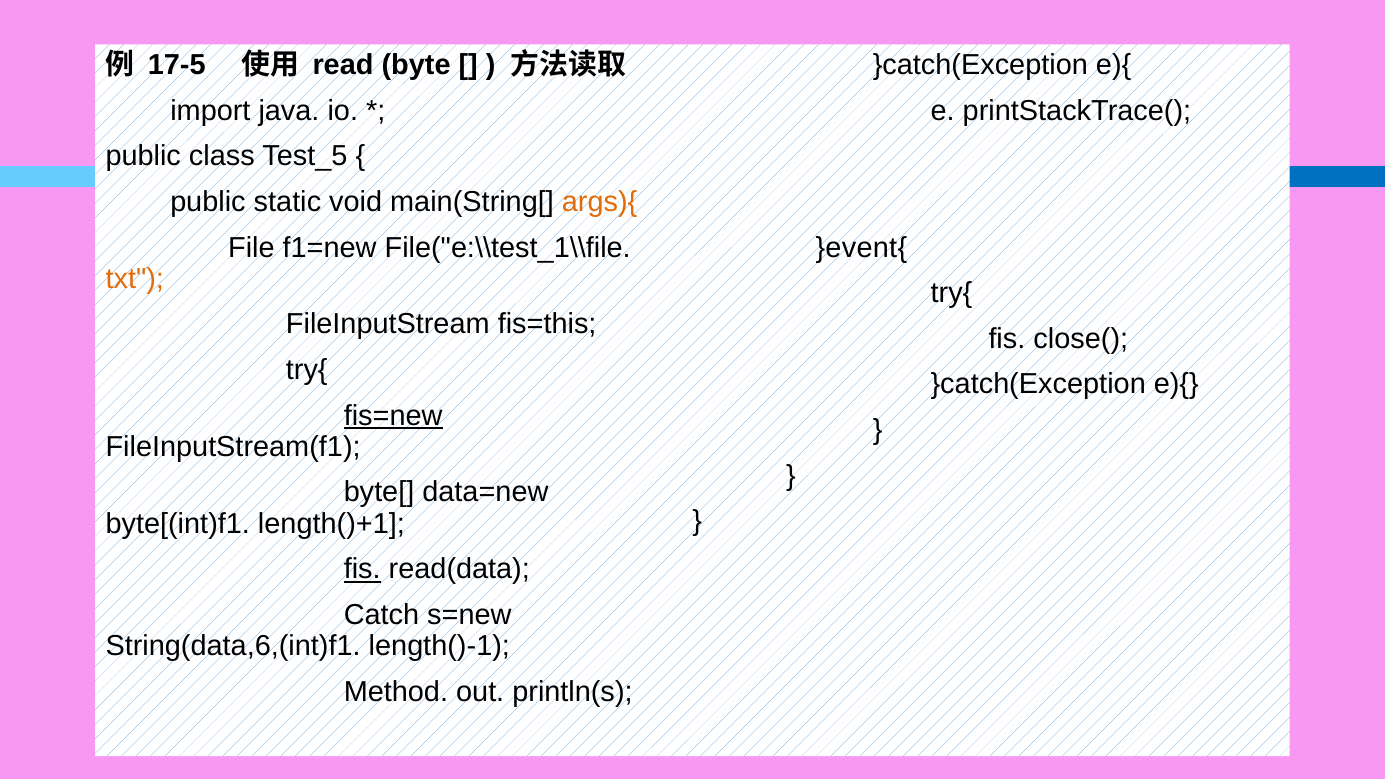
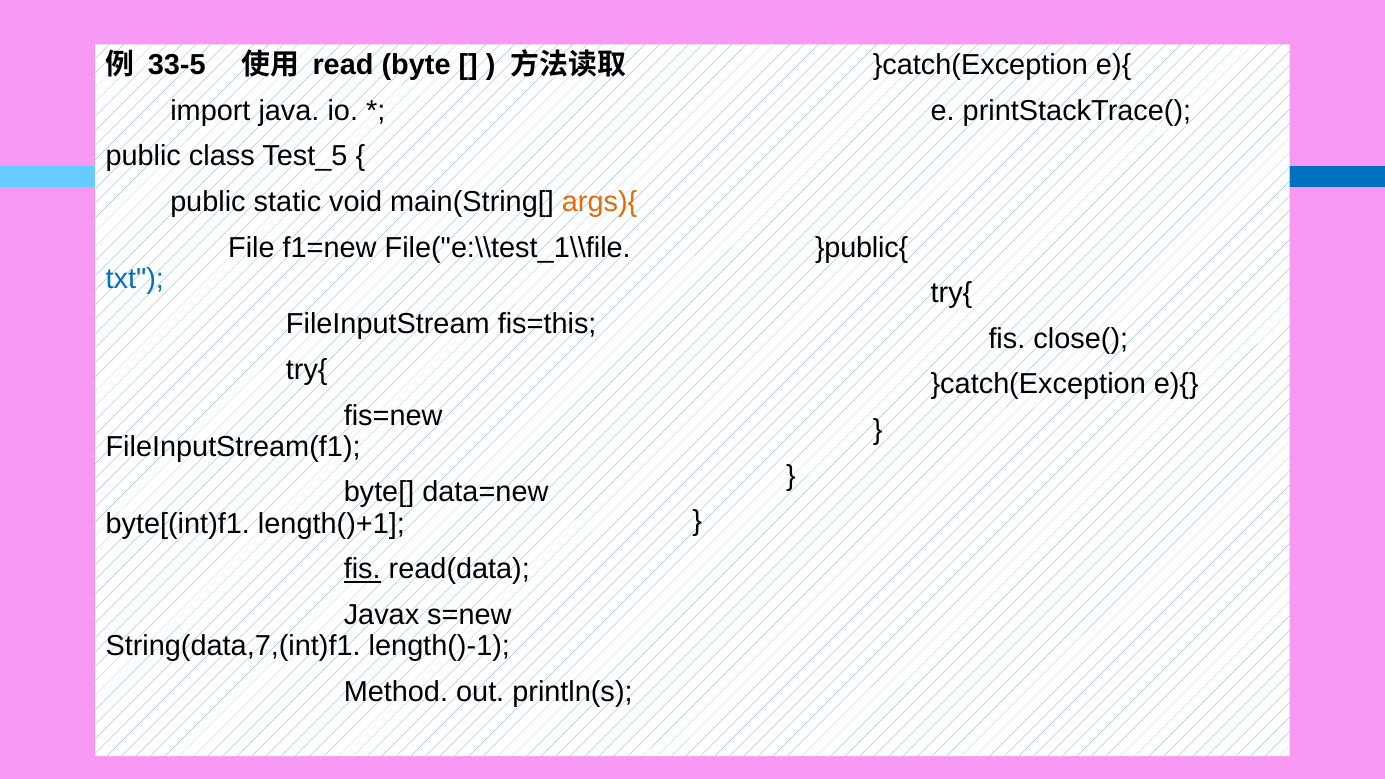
17-5: 17-5 -> 33-5
}event{: }event{ -> }public{
txt colour: orange -> blue
fis=new underline: present -> none
Catch: Catch -> Javax
String(data,6,(int)f1: String(data,6,(int)f1 -> String(data,7,(int)f1
